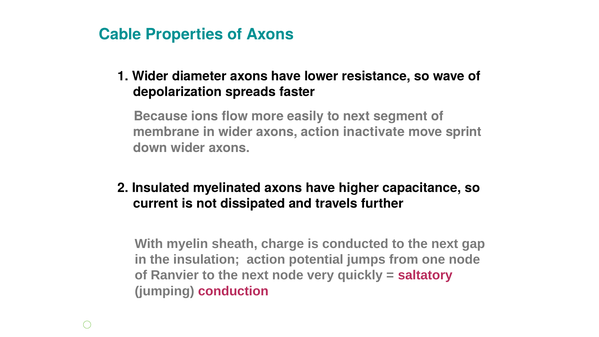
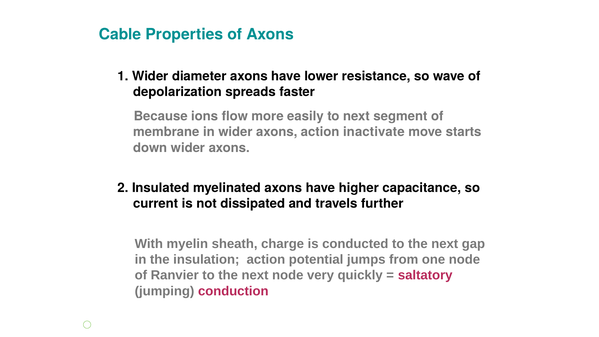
sprint: sprint -> starts
